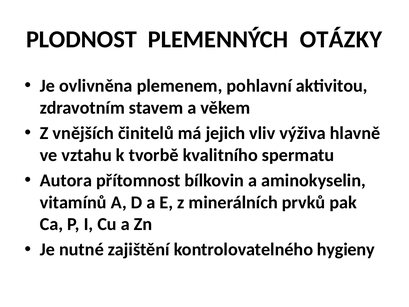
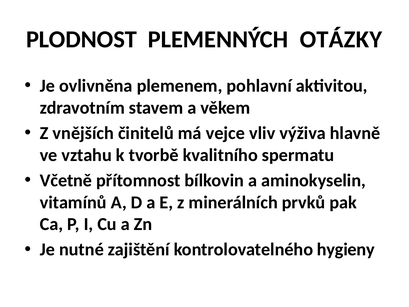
jejich: jejich -> vejce
Autora: Autora -> Včetně
